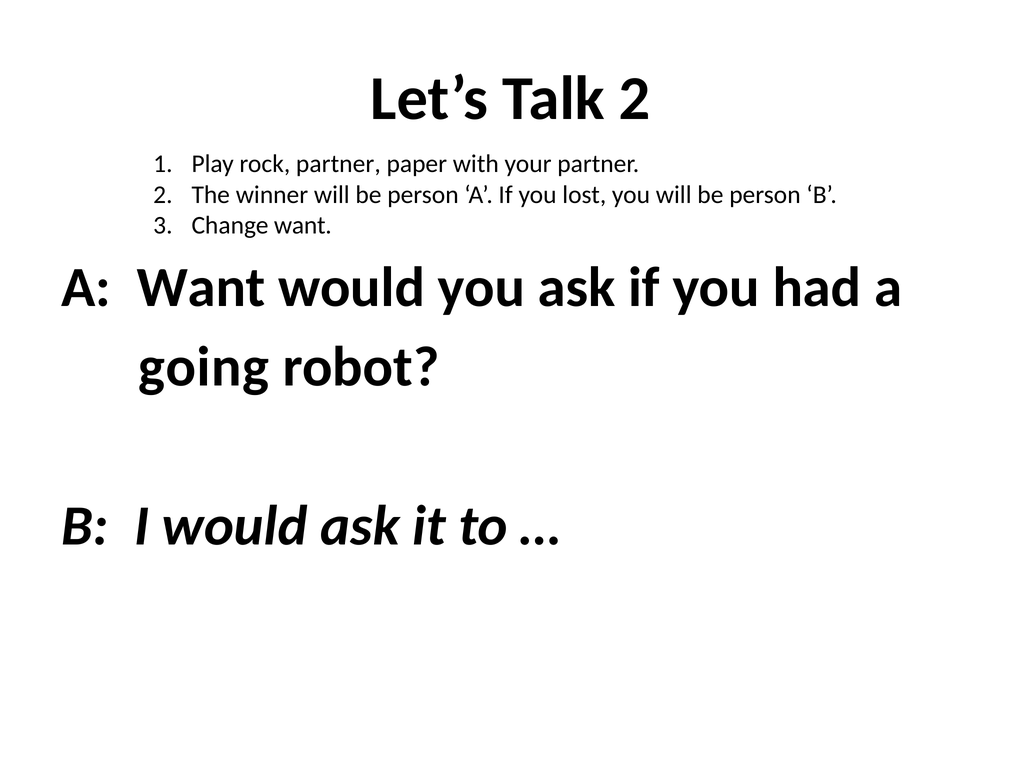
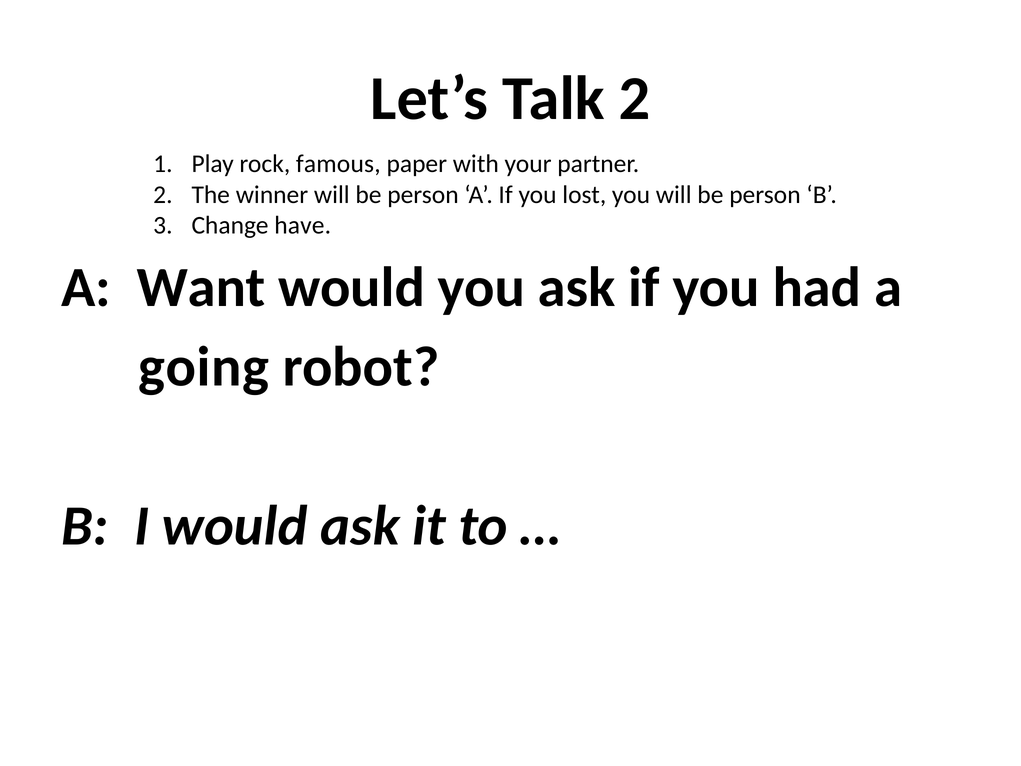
rock partner: partner -> famous
Change want: want -> have
